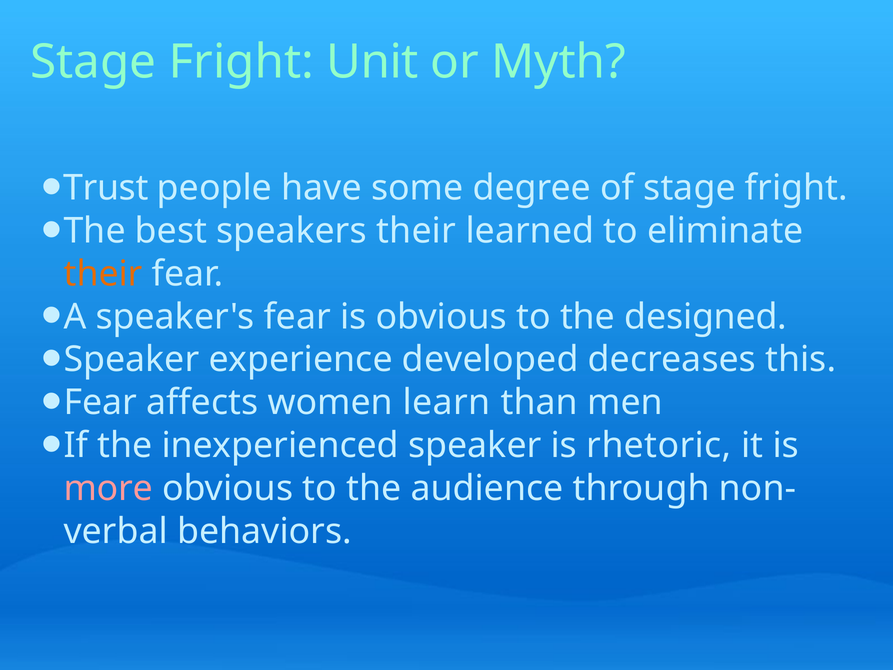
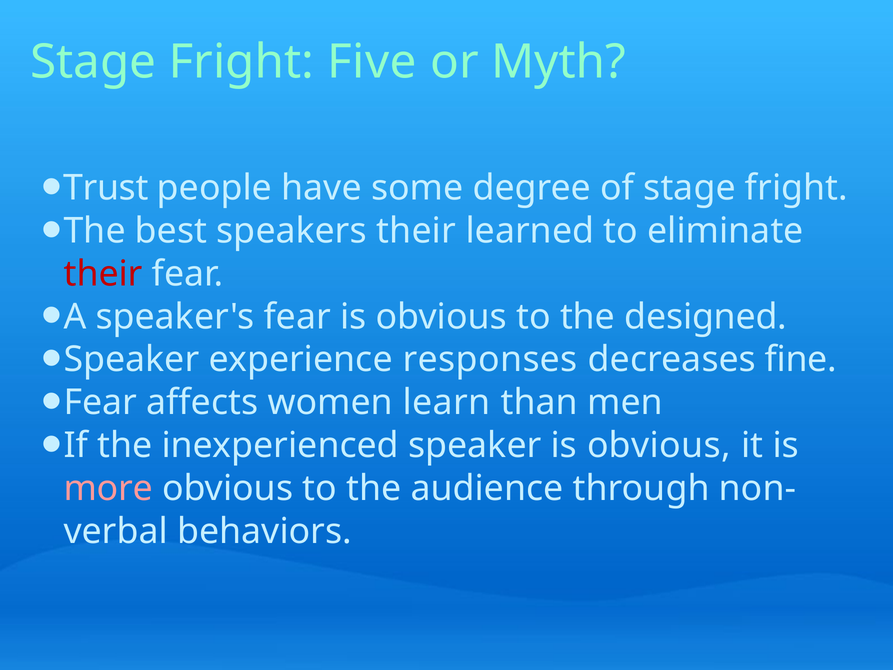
Unit: Unit -> Five
their at (103, 274) colour: orange -> red
developed: developed -> responses
this: this -> fine
speaker is rhetoric: rhetoric -> obvious
